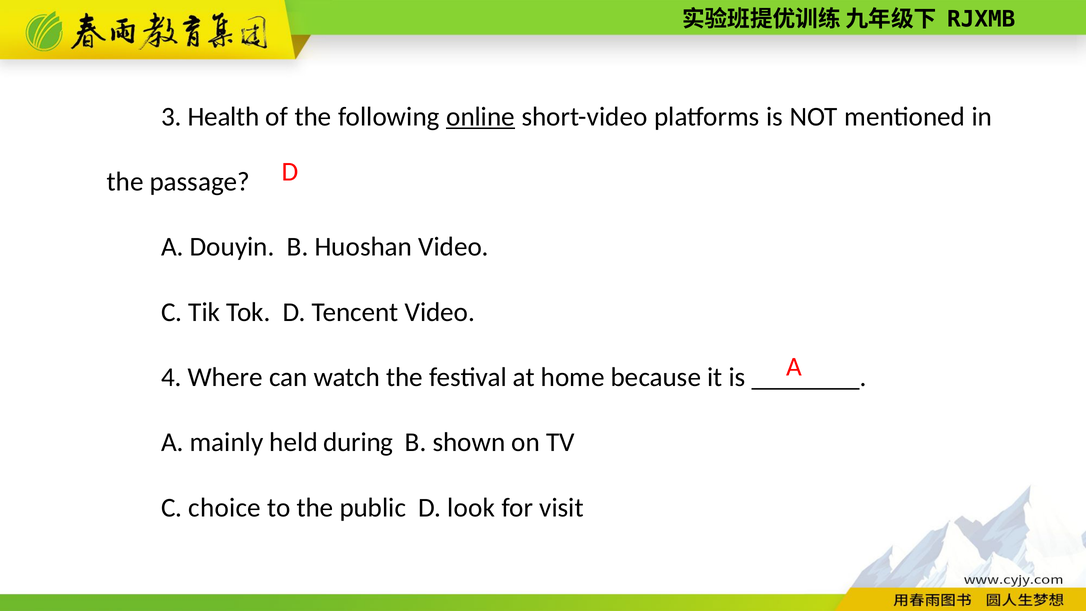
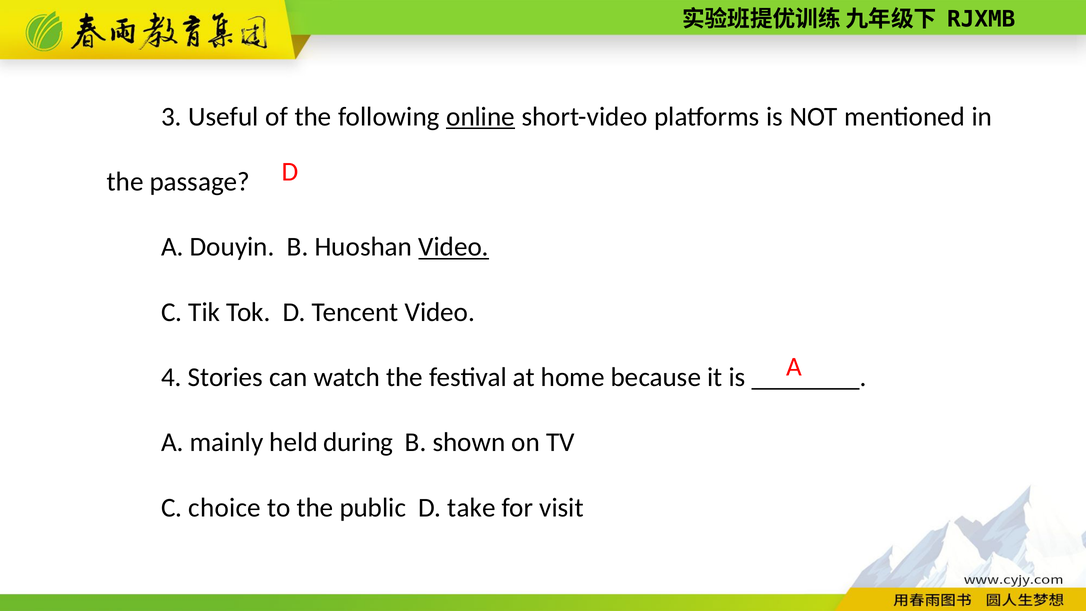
Health: Health -> Useful
Video at (454, 247) underline: none -> present
Where: Where -> Stories
look: look -> take
